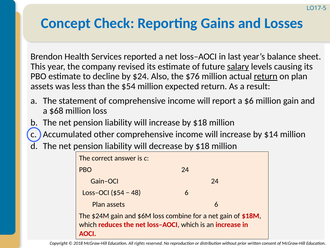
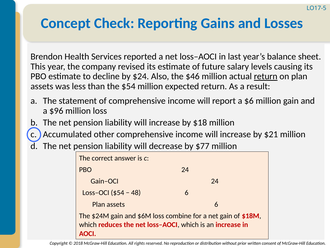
salary underline: present -> none
$76: $76 -> $46
$68: $68 -> $96
$14: $14 -> $21
decrease by $18: $18 -> $77
